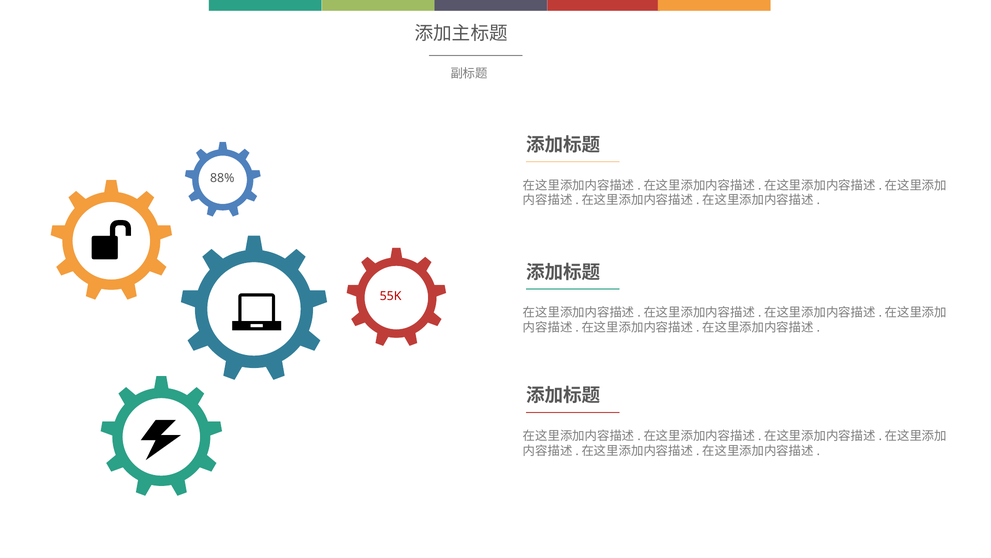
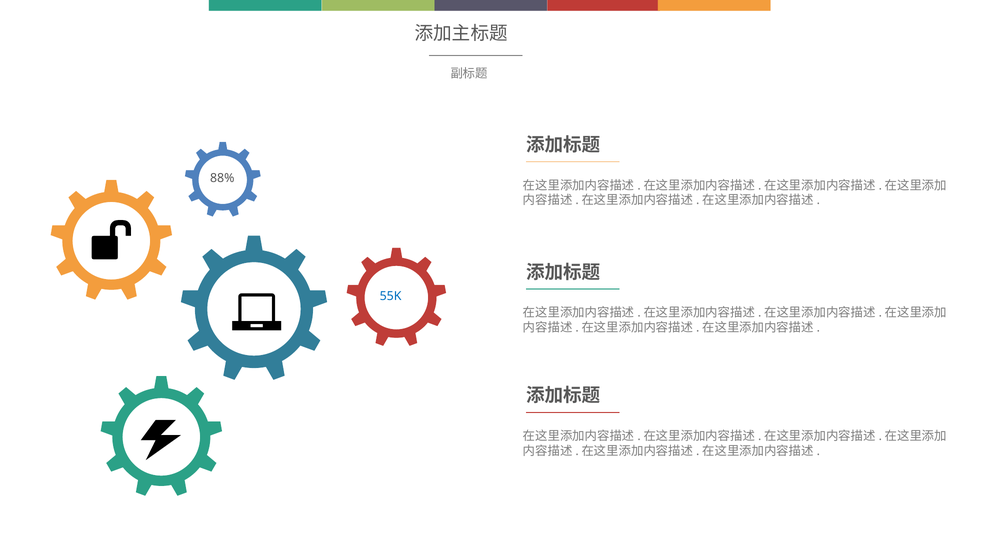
55K colour: red -> blue
